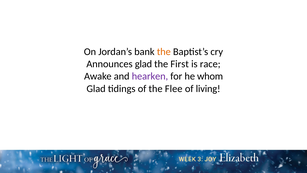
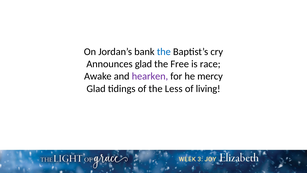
the at (164, 52) colour: orange -> blue
First: First -> Free
whom: whom -> mercy
Flee: Flee -> Less
